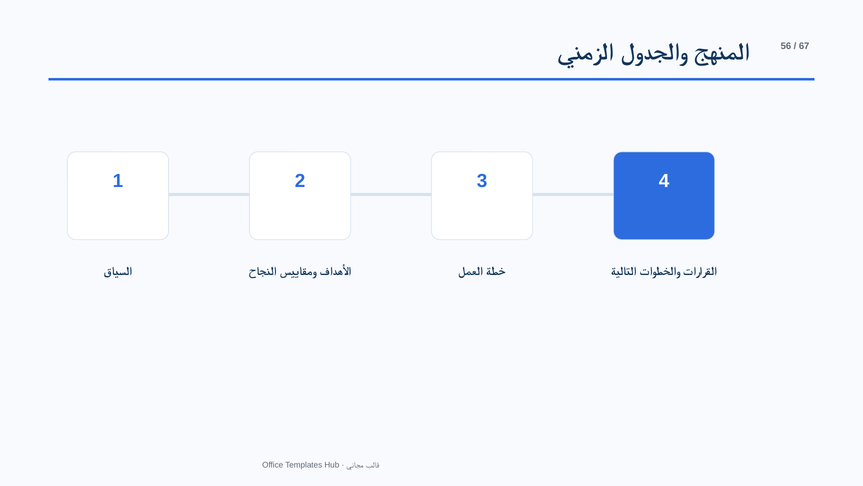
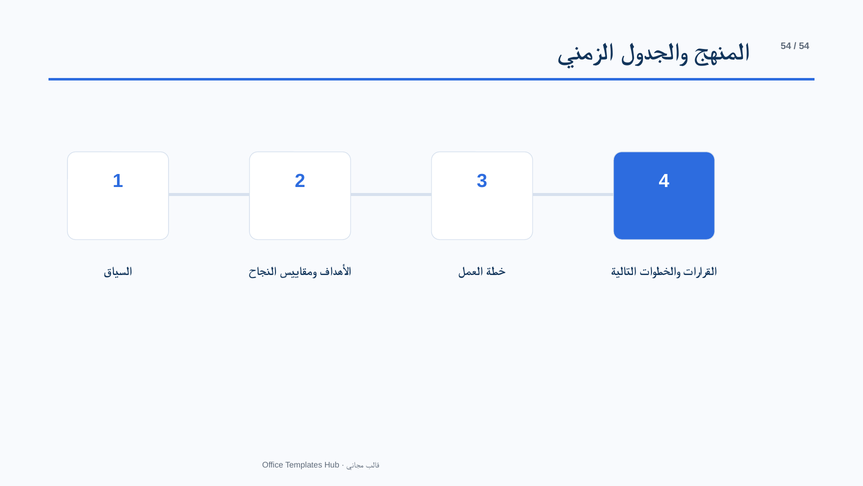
56 at (786, 46): 56 -> 54
67 at (804, 46): 67 -> 54
